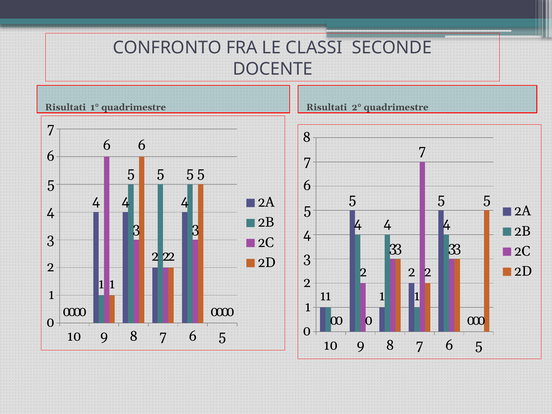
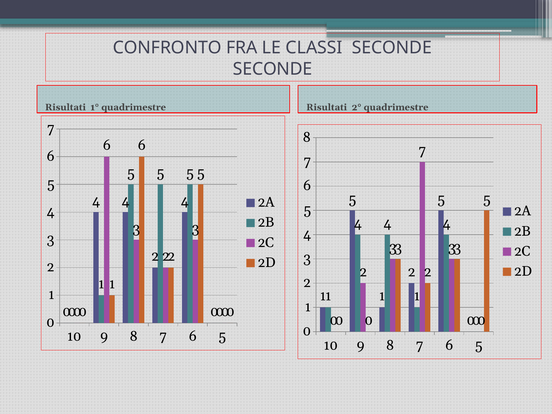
DOCENTE at (273, 69): DOCENTE -> SECONDE
